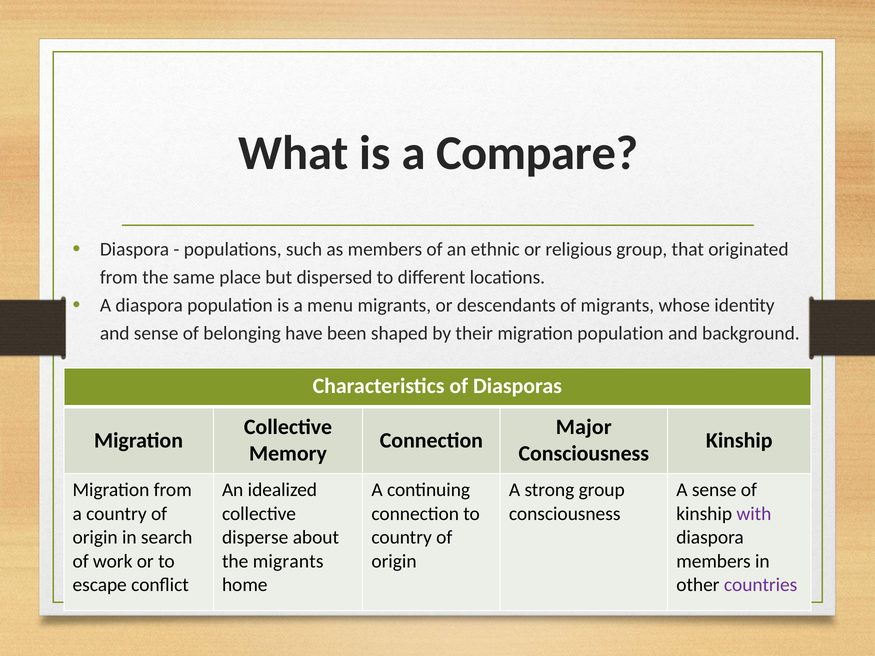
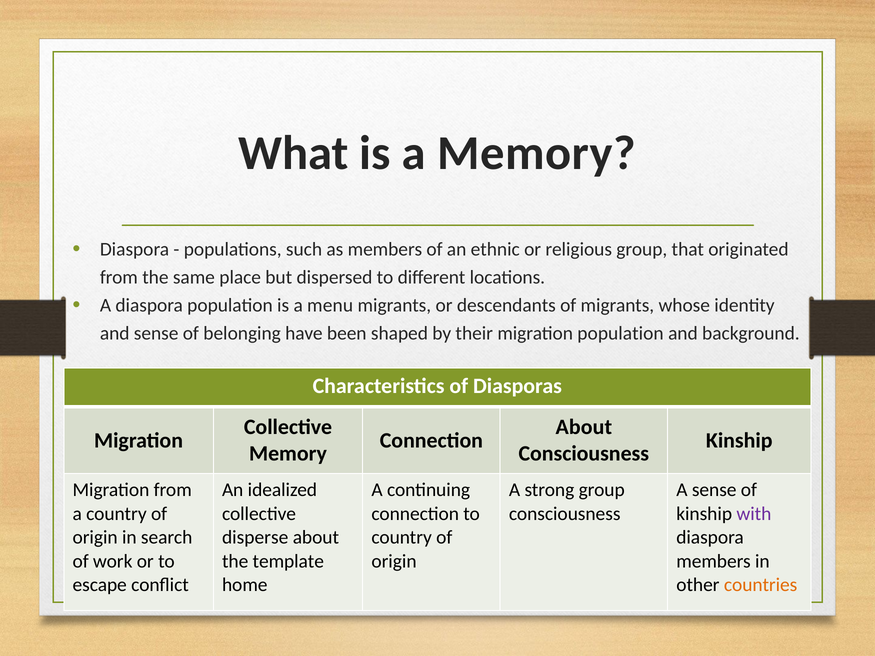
a Compare: Compare -> Memory
Major at (584, 427): Major -> About
the migrants: migrants -> template
countries colour: purple -> orange
